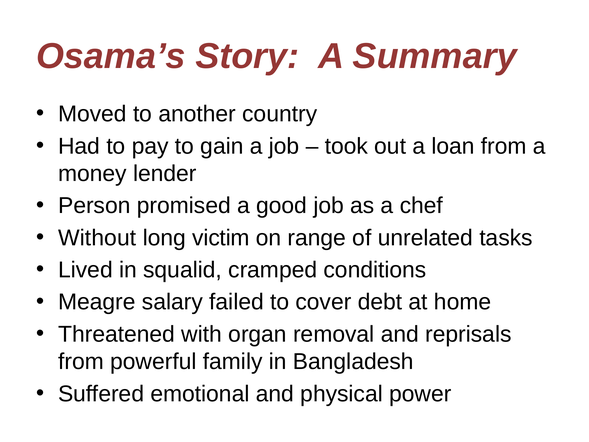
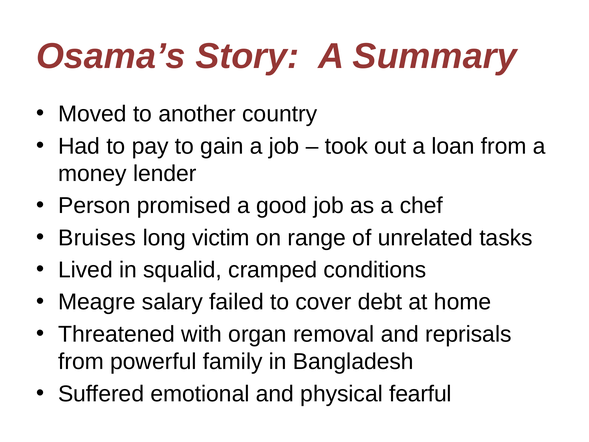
Without: Without -> Bruises
power: power -> fearful
